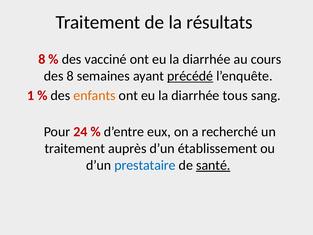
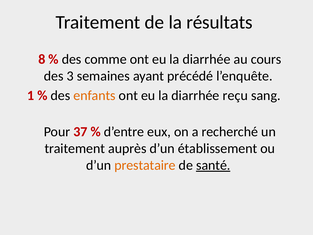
vacciné: vacciné -> comme
des 8: 8 -> 3
précédé underline: present -> none
tous: tous -> reçu
24: 24 -> 37
prestataire colour: blue -> orange
